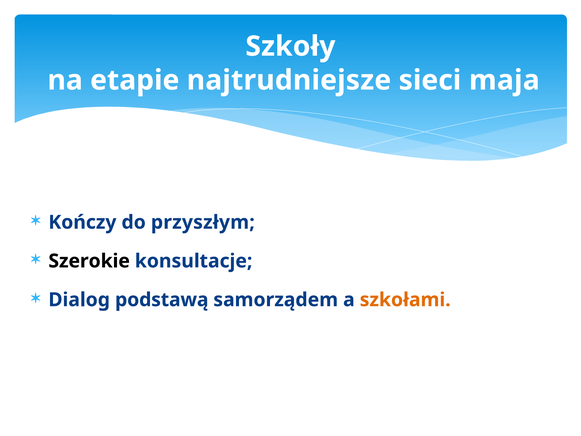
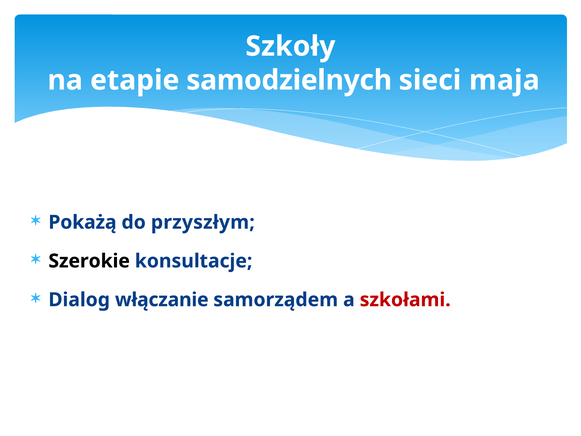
najtrudniejsze: najtrudniejsze -> samodzielnych
Kończy: Kończy -> Pokażą
podstawą: podstawą -> włączanie
szkołami colour: orange -> red
